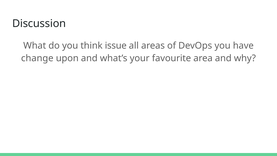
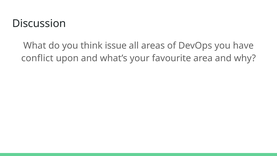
change: change -> conflict
